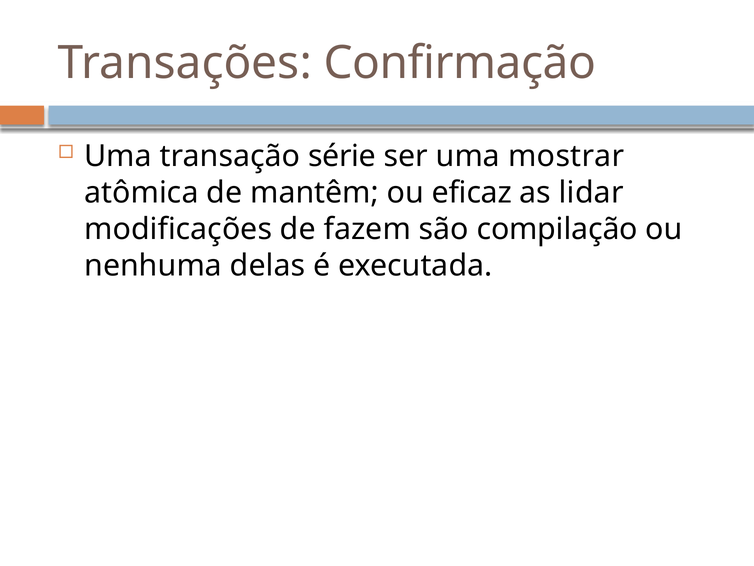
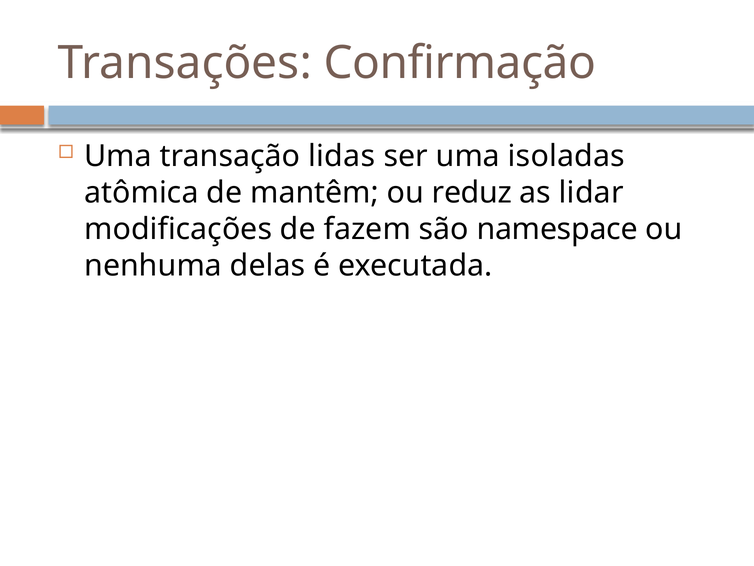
série: série -> lidas
mostrar: mostrar -> isoladas
eficaz: eficaz -> reduz
compilação: compilação -> namespace
